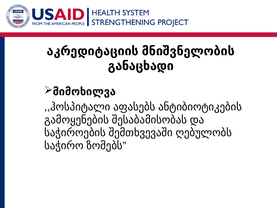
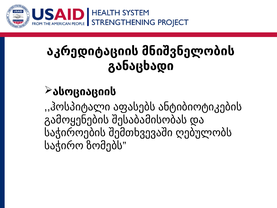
მიმოხილვა: მიმოხილვა -> ასოციაციის
